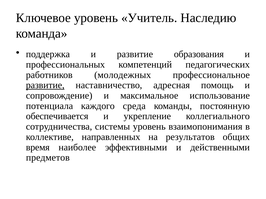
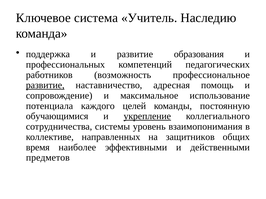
Ключевое уровень: уровень -> система
молодежных: молодежных -> возможность
среда: среда -> целей
обеспечивается: обеспечивается -> обучающимися
укрепление underline: none -> present
результатов: результатов -> защитников
